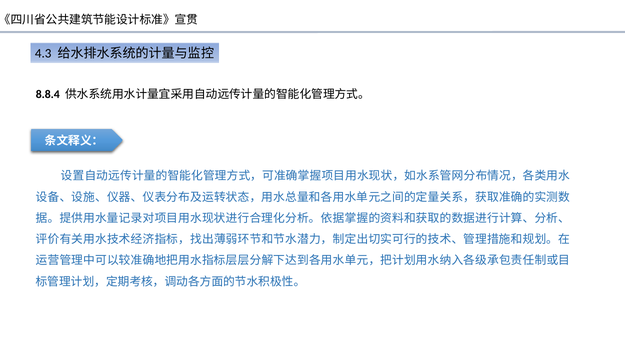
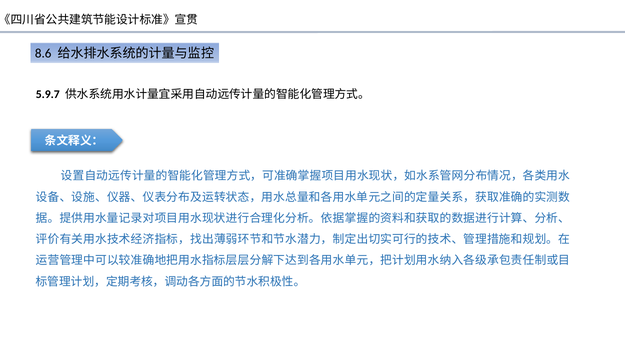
4.3: 4.3 -> 8.6
8.8.4: 8.8.4 -> 5.9.7
